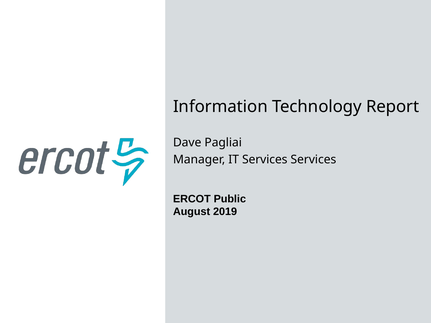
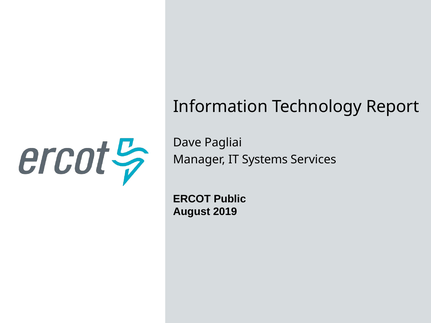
IT Services: Services -> Systems
